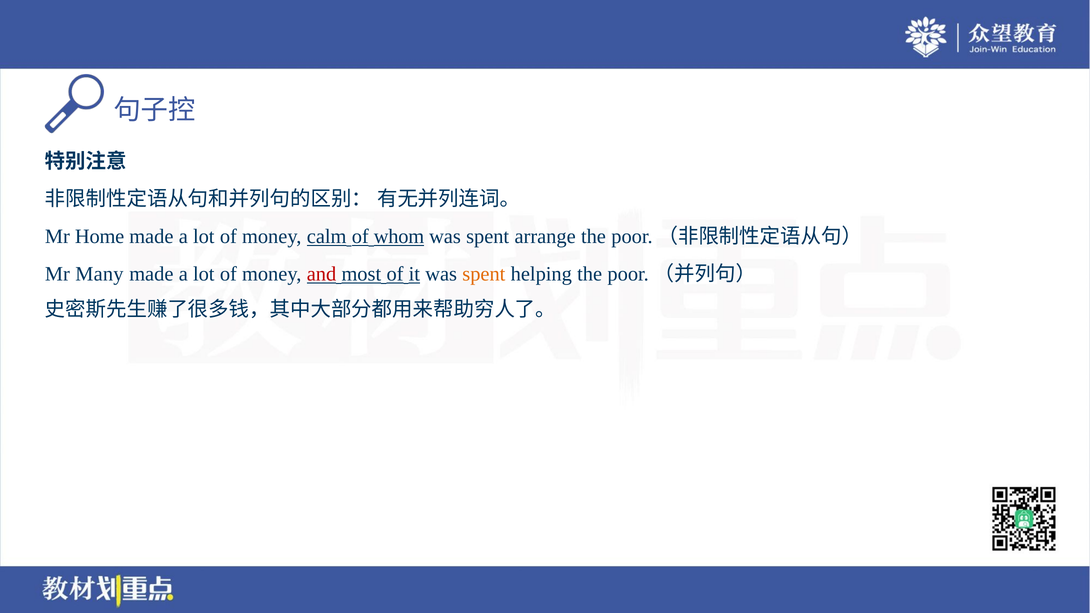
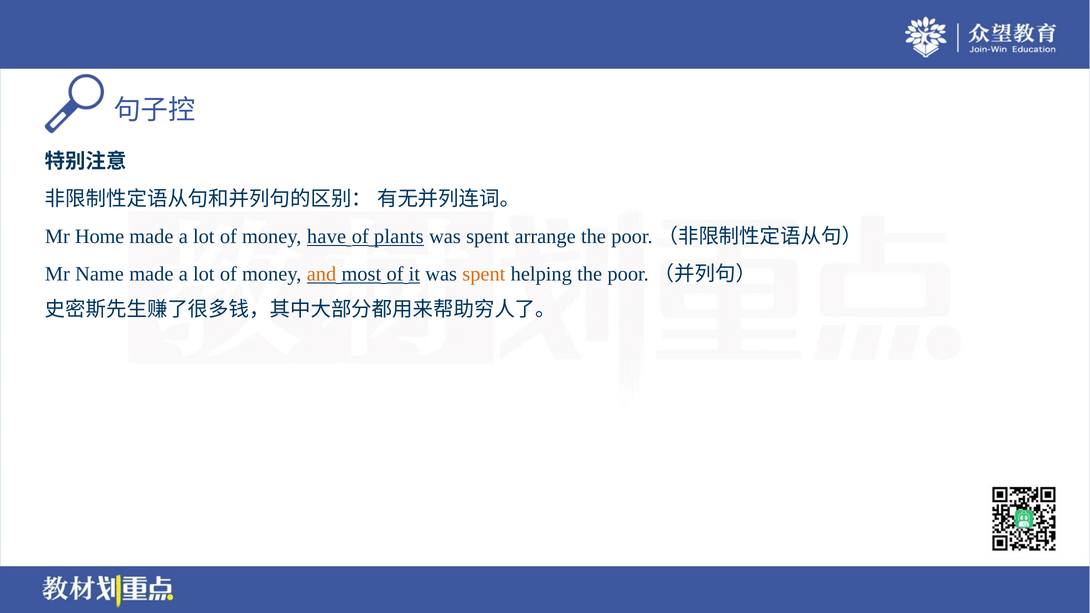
calm: calm -> have
whom: whom -> plants
Many: Many -> Name
and colour: red -> orange
